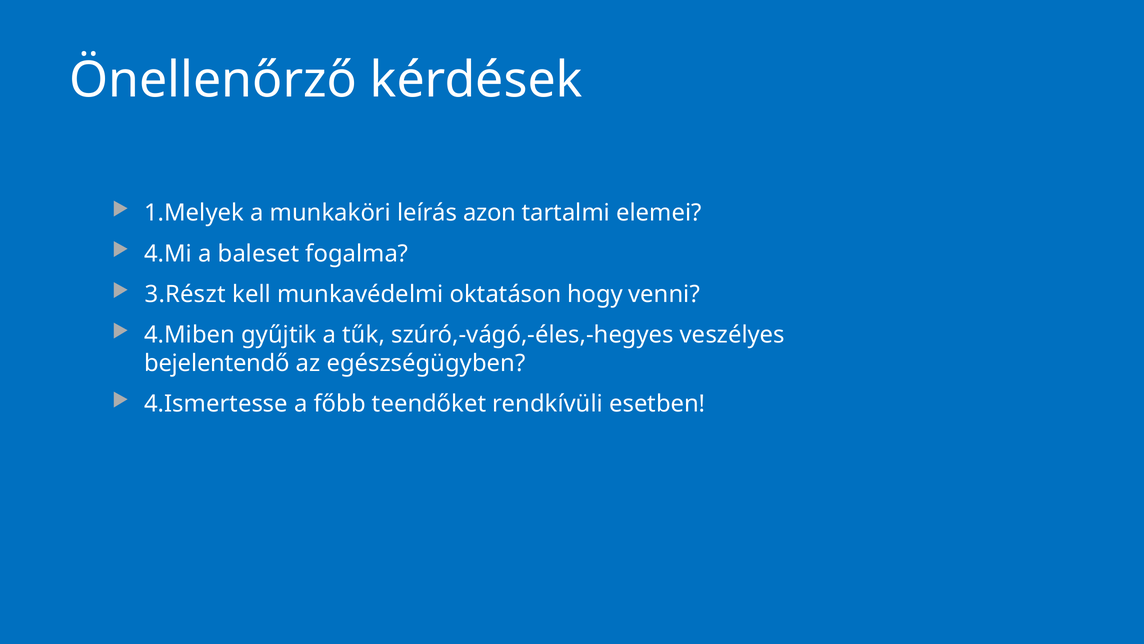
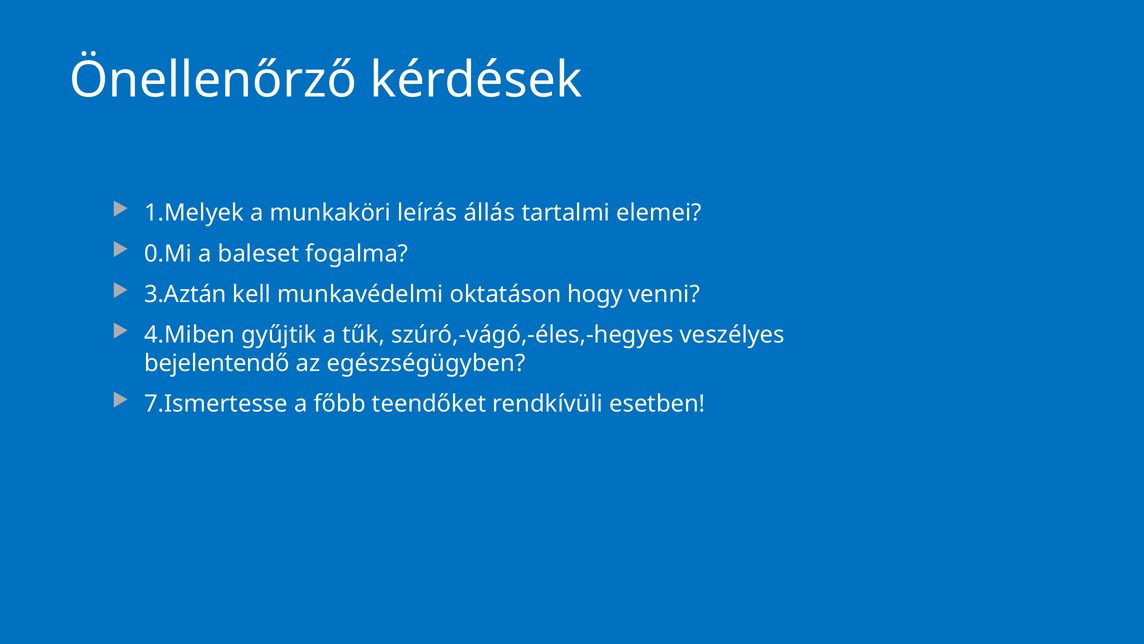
azon: azon -> állás
4.Mi: 4.Mi -> 0.Mi
3.Részt: 3.Részt -> 3.Aztán
4.Ismertesse: 4.Ismertesse -> 7.Ismertesse
